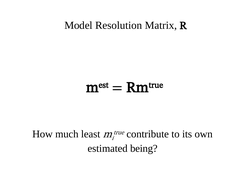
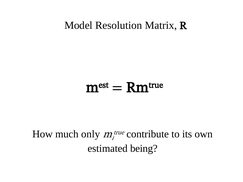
least: least -> only
